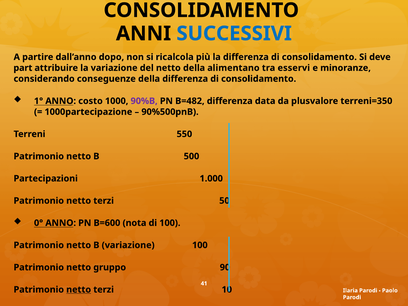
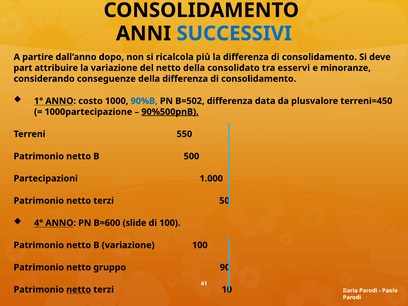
alimentano: alimentano -> consolidato
90%B colour: purple -> blue
B=482: B=482 -> B=502
terreni=350: terreni=350 -> terreni=450
90%500pnB underline: none -> present
0°: 0° -> 4°
nota: nota -> slide
